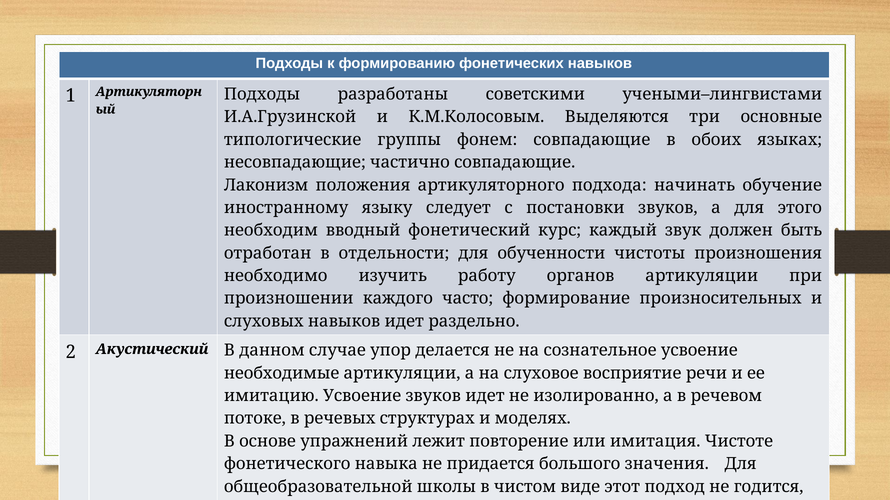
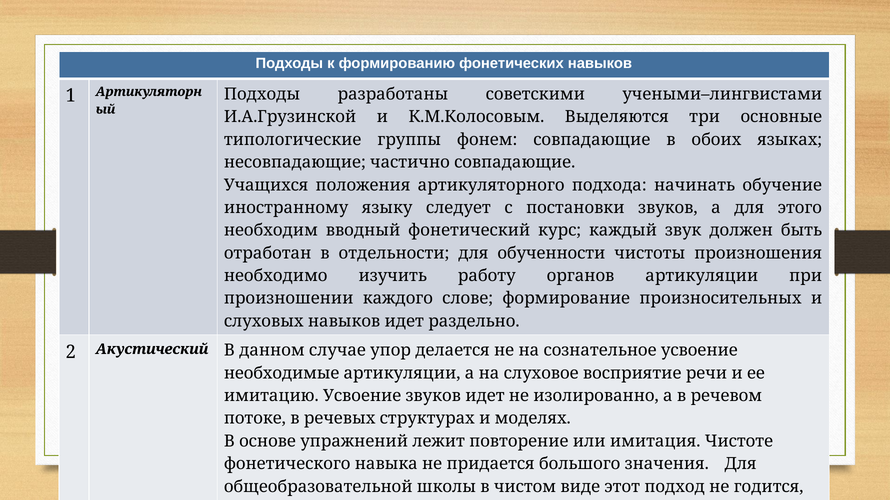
Лаконизм: Лаконизм -> Учащихся
часто: часто -> слове
